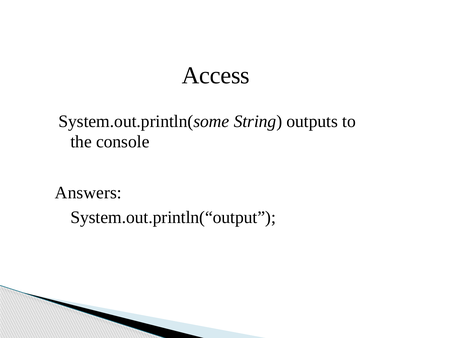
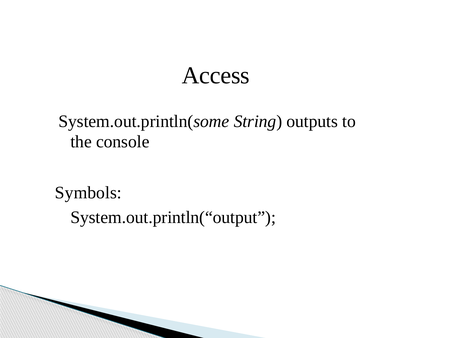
Answers: Answers -> Symbols
